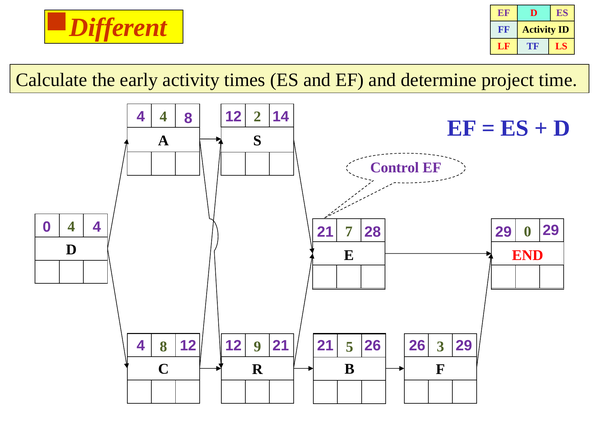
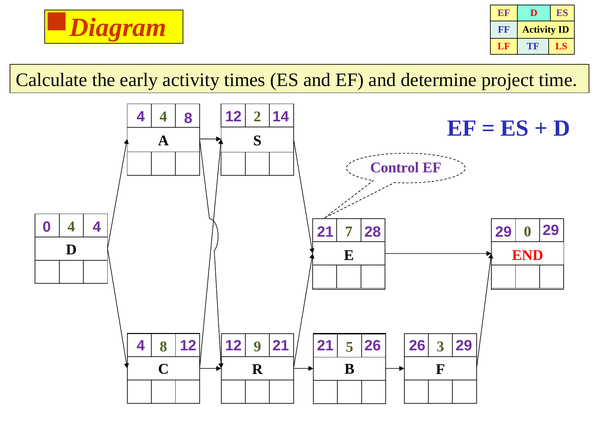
Different: Different -> Diagram
